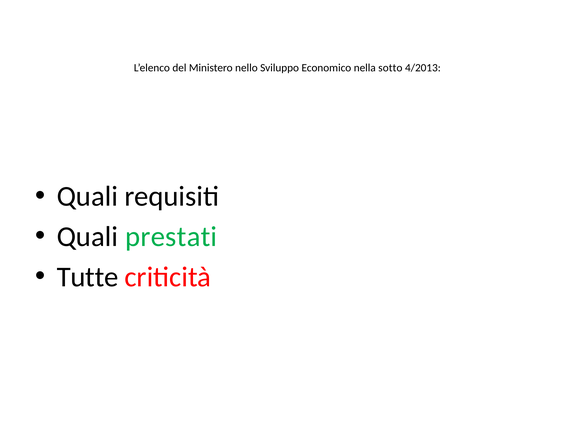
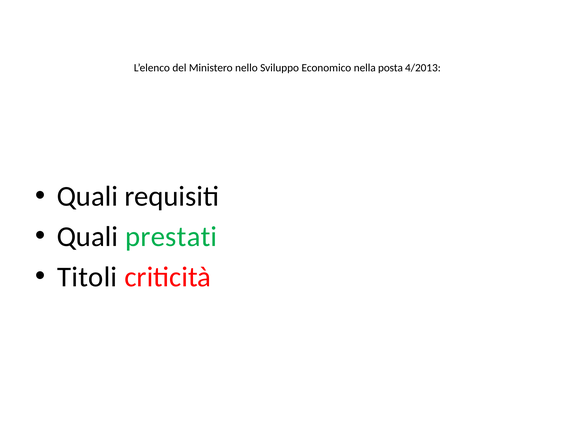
sotto: sotto -> posta
Tutte: Tutte -> Titoli
